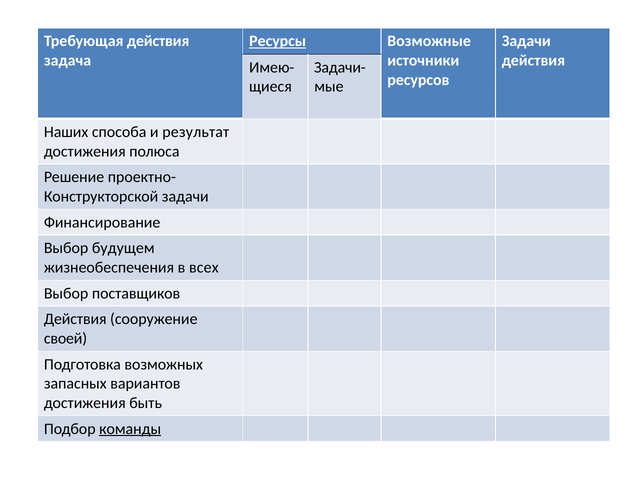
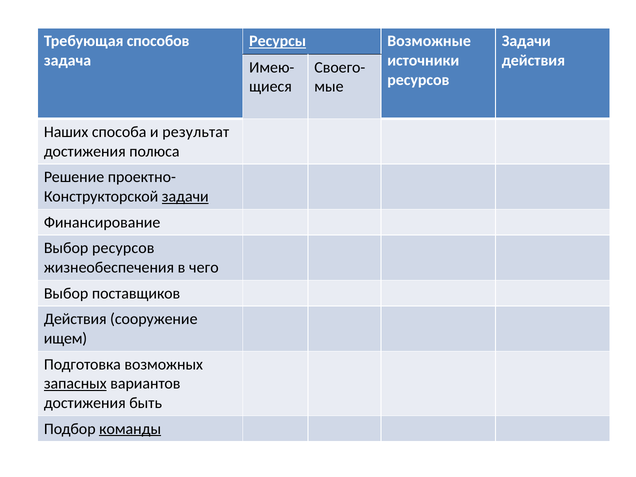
Требующая действия: действия -> способов
Задачи-: Задачи- -> Своего-
задачи at (185, 197) underline: none -> present
Выбор будущем: будущем -> ресурсов
всех: всех -> чего
своей: своей -> ищем
запасных underline: none -> present
